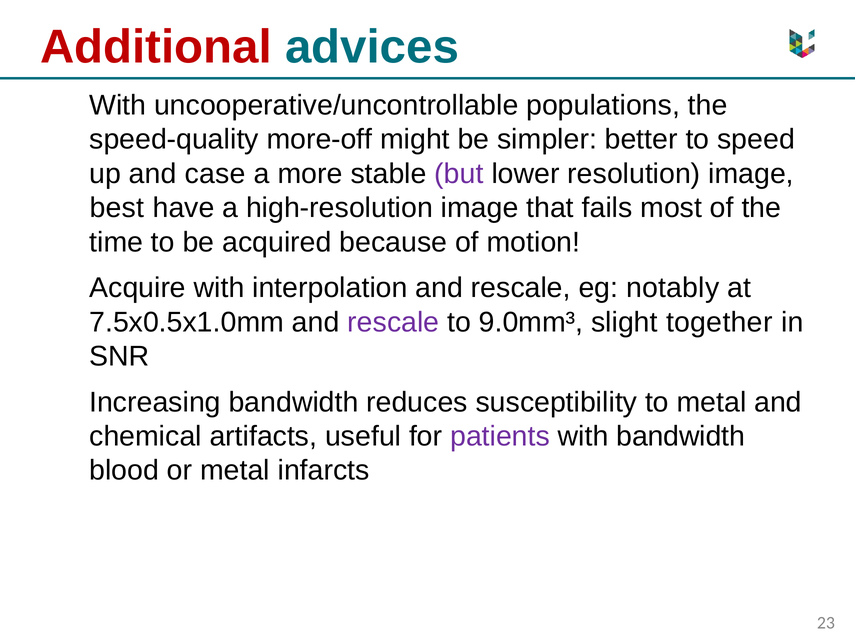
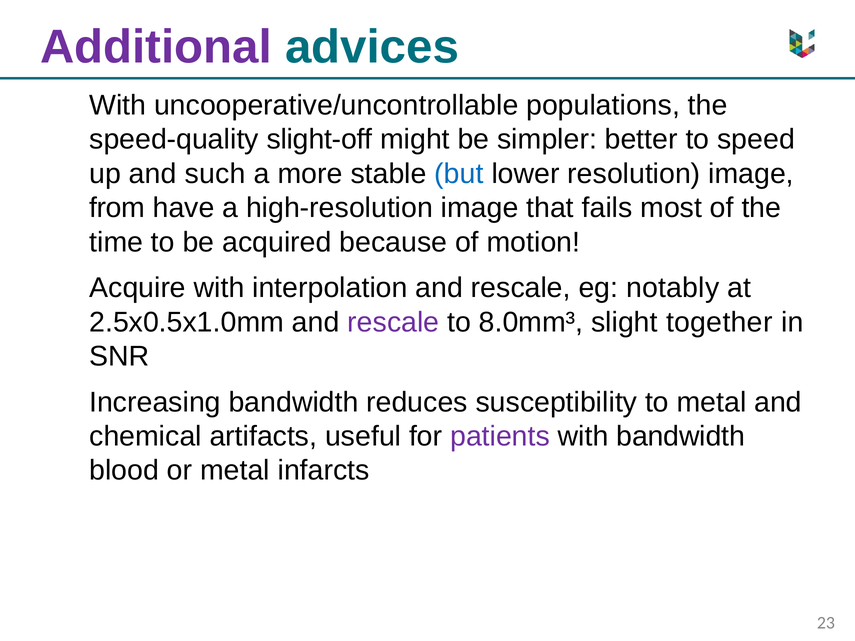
Additional colour: red -> purple
more-off: more-off -> slight-off
case: case -> such
but colour: purple -> blue
best: best -> from
7.5x0.5x1.0mm: 7.5x0.5x1.0mm -> 2.5x0.5x1.0mm
9.0mm³: 9.0mm³ -> 8.0mm³
